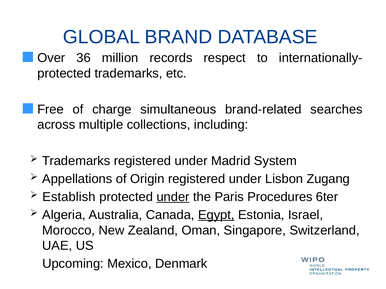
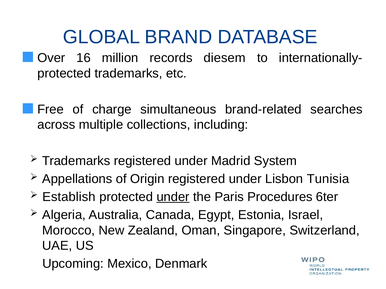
36: 36 -> 16
respect: respect -> diesem
Zugang: Zugang -> Tunisia
Egypt underline: present -> none
